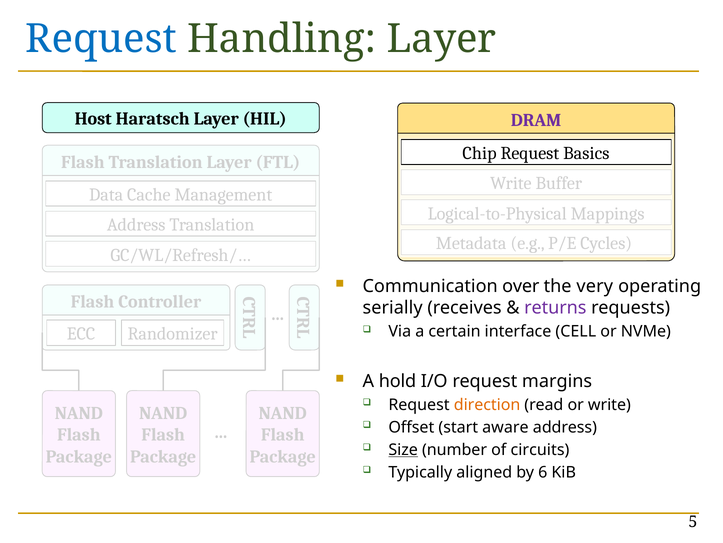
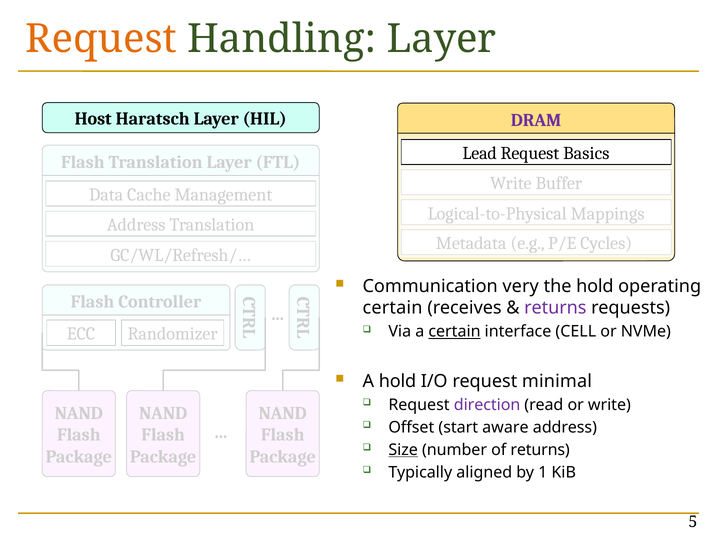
Request at (101, 39) colour: blue -> orange
Chip: Chip -> Lead
over: over -> very
the very: very -> hold
serially at (393, 308): serially -> certain
certain at (454, 331) underline: none -> present
margins: margins -> minimal
direction colour: orange -> purple
of circuits: circuits -> returns
6: 6 -> 1
